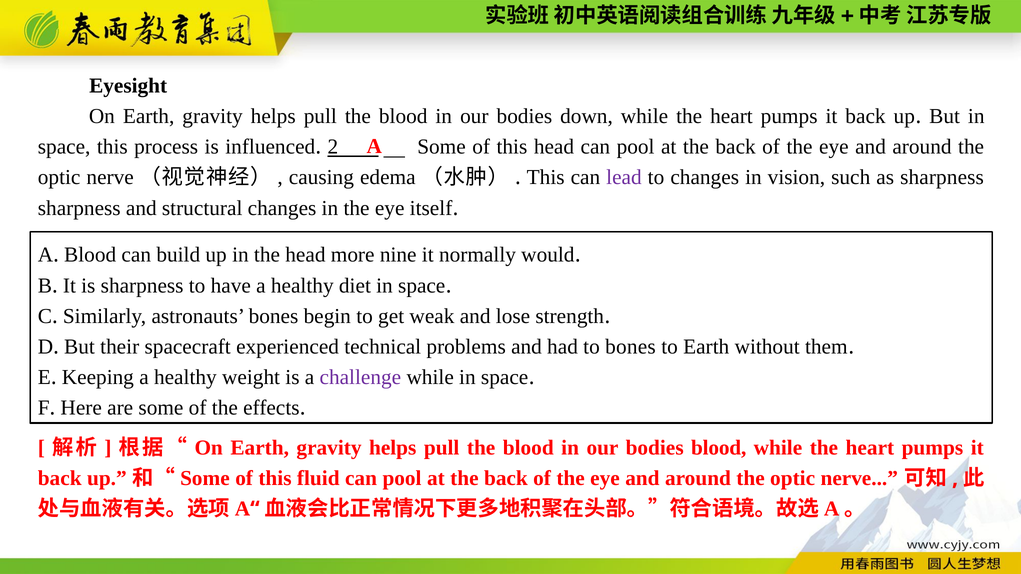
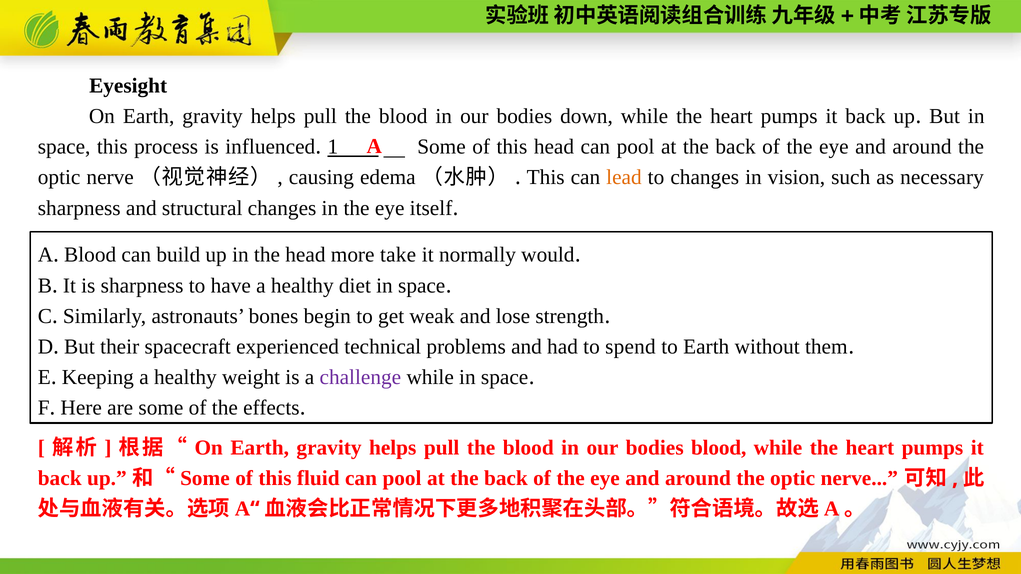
2: 2 -> 1
lead colour: purple -> orange
as sharpness: sharpness -> necessary
nine: nine -> take
to bones: bones -> spend
